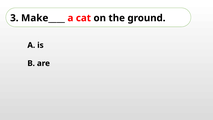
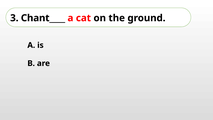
Make____: Make____ -> Chant____
